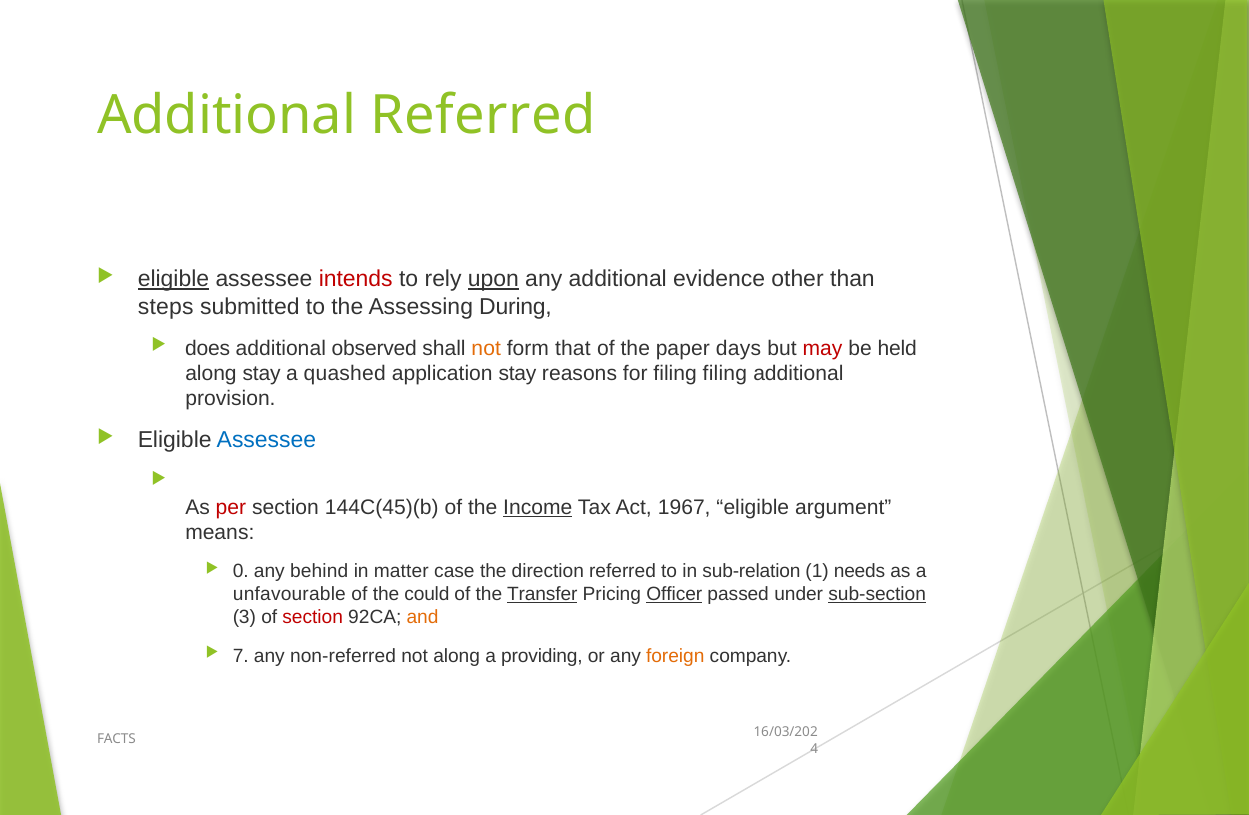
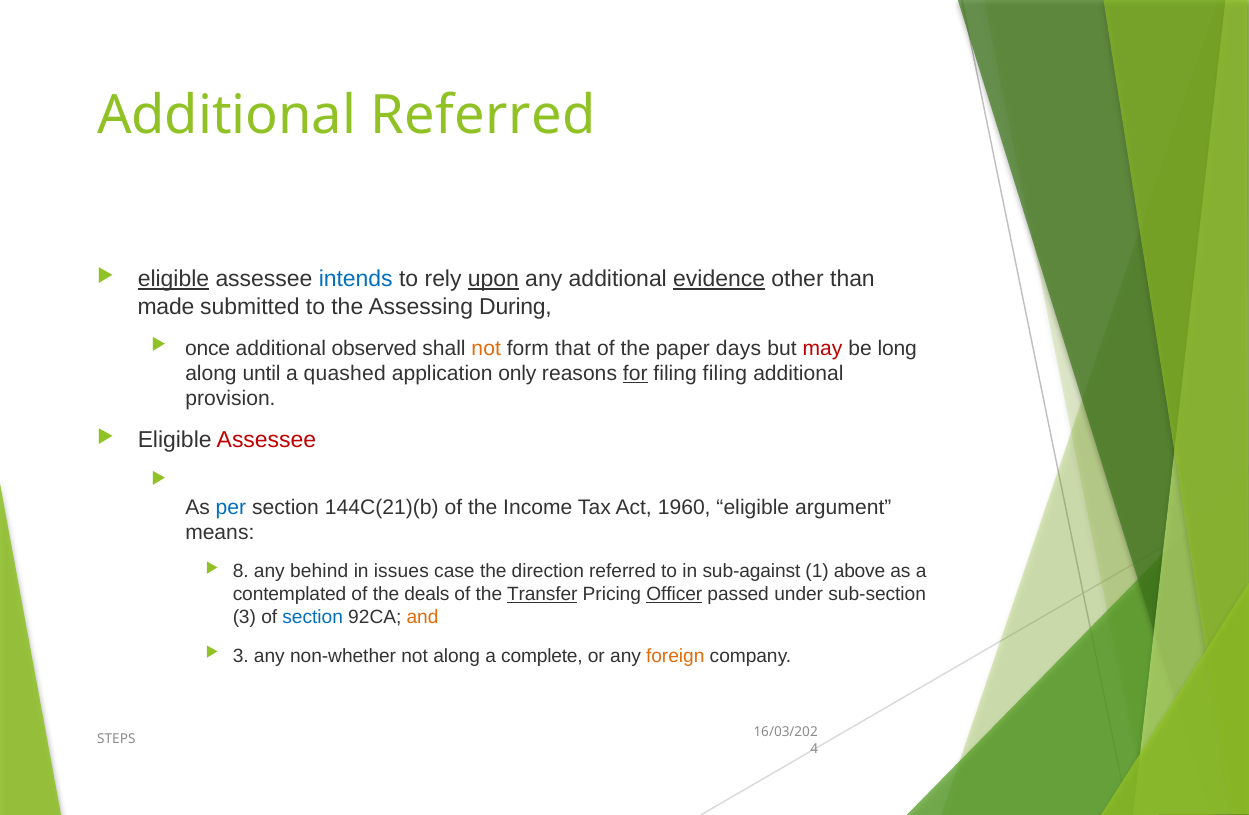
intends colour: red -> blue
evidence underline: none -> present
steps: steps -> made
does: does -> once
held: held -> long
along stay: stay -> until
application stay: stay -> only
for underline: none -> present
Assessee at (266, 440) colour: blue -> red
per colour: red -> blue
144C(45)(b: 144C(45)(b -> 144C(21)(b
Income underline: present -> none
1967: 1967 -> 1960
0: 0 -> 8
matter: matter -> issues
sub-relation: sub-relation -> sub-against
needs: needs -> above
unfavourable: unfavourable -> contemplated
could: could -> deals
sub-section underline: present -> none
section at (313, 617) colour: red -> blue
7 at (241, 656): 7 -> 3
non-referred: non-referred -> non-whether
providing: providing -> complete
FACTS: FACTS -> STEPS
